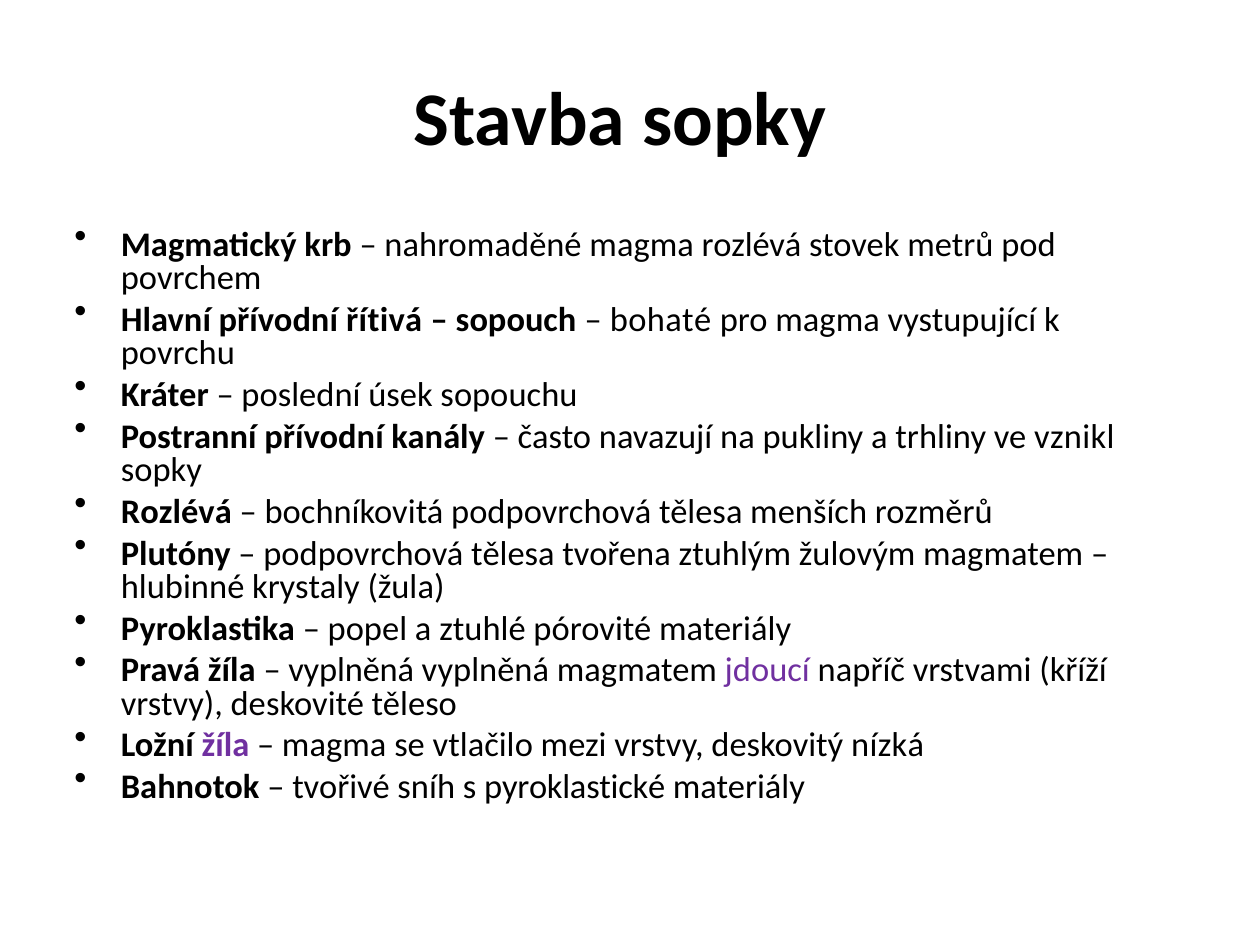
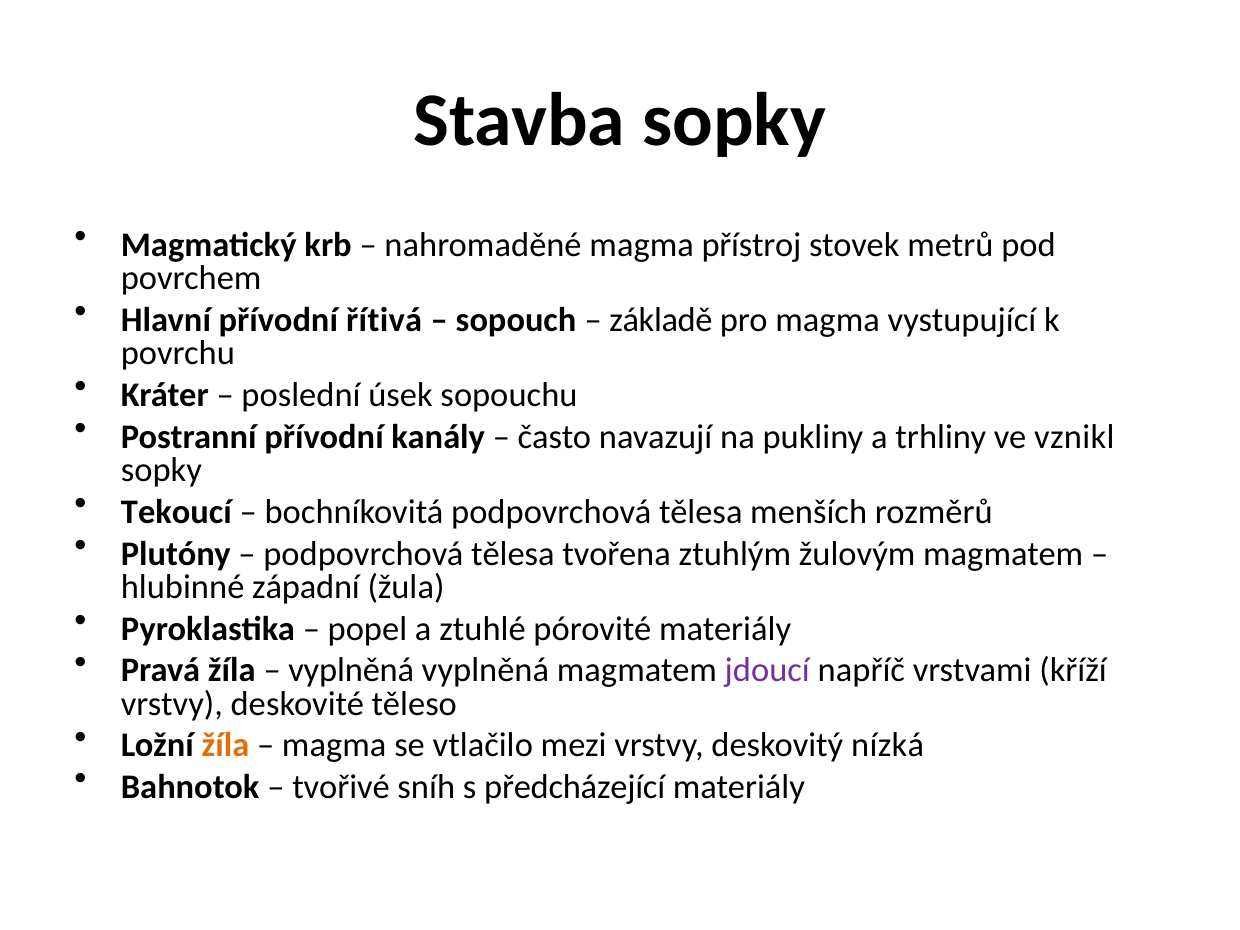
magma rozlévá: rozlévá -> přístroj
bohaté: bohaté -> základě
Rozlévá at (176, 512): Rozlévá -> Tekoucí
krystaly: krystaly -> západní
žíla at (225, 746) colour: purple -> orange
pyroklastické: pyroklastické -> předcházející
